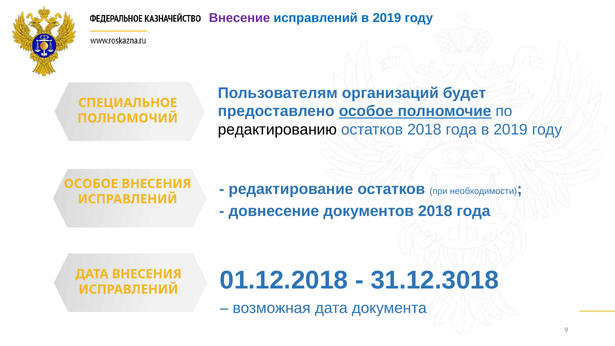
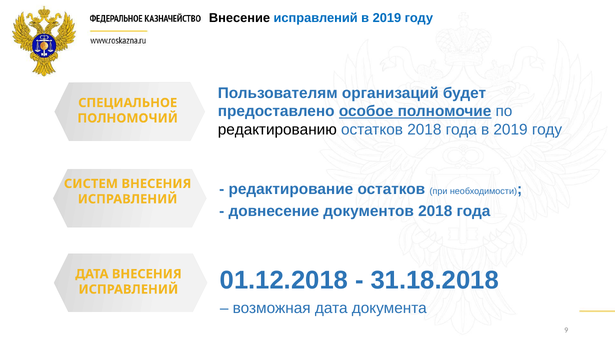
Внесение colour: purple -> black
ОСОБОЕ at (91, 184): ОСОБОЕ -> СИСТЕМ
31.12.3018: 31.12.3018 -> 31.18.2018
